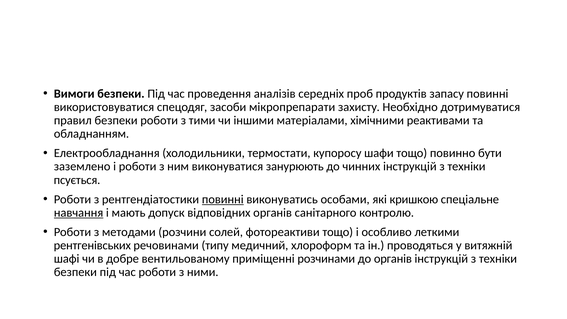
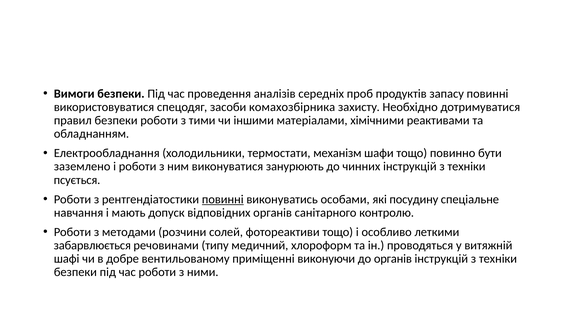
мікропрепарати: мікропрепарати -> комахозбірника
купоросу: купоросу -> механізм
кришкою: кришкою -> посудину
навчання underline: present -> none
рентгенівських: рентгенівських -> забарвлюється
розчинами: розчинами -> виконуючи
